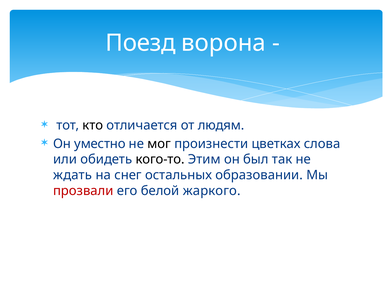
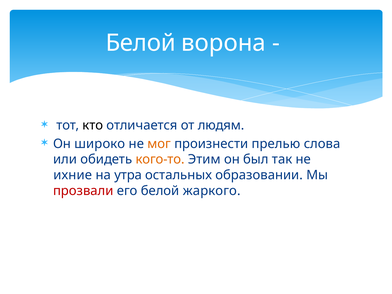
Поезд at (141, 43): Поезд -> Белой
уместно: уместно -> широко
мог colour: black -> orange
цветках: цветках -> прелью
кого-то colour: black -> orange
ждать: ждать -> ихние
снег: снег -> утра
